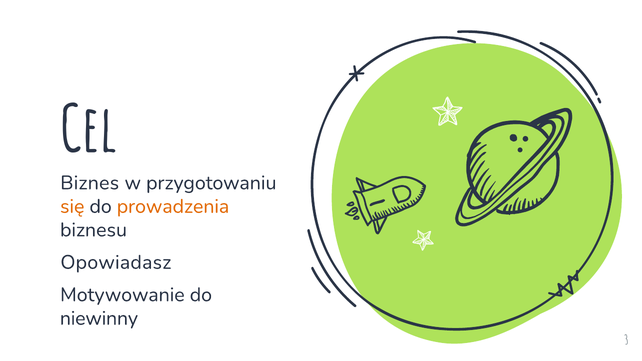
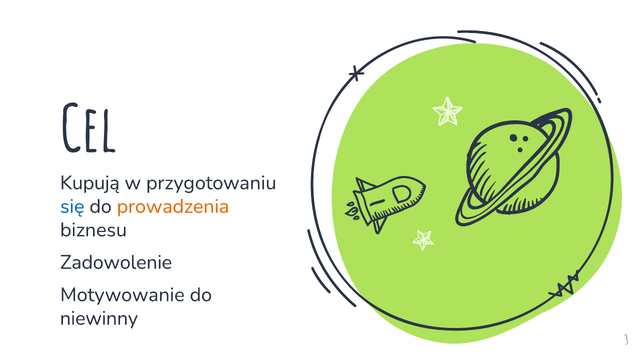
Biznes: Biznes -> Kupują
się colour: orange -> blue
Opowiadasz: Opowiadasz -> Zadowolenie
